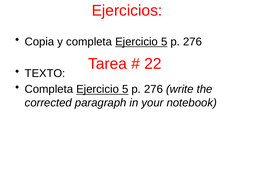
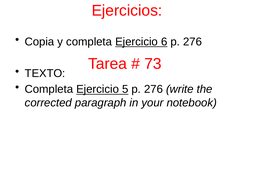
y completa Ejercicio 5: 5 -> 6
22: 22 -> 73
